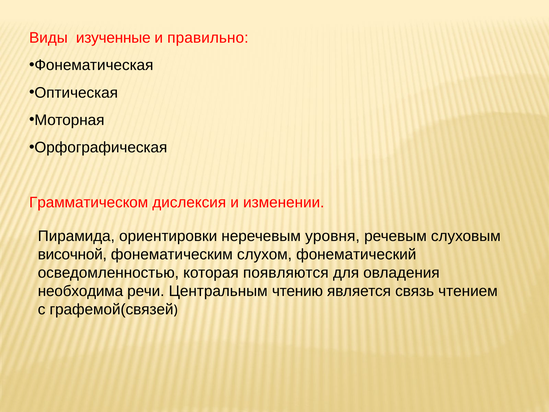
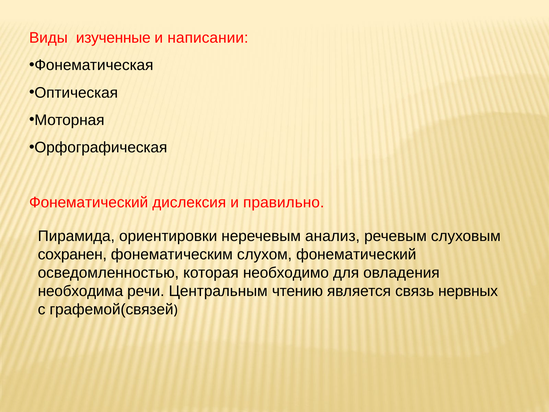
правильно: правильно -> написании
Грамматическом at (89, 202): Грамматическом -> Фонематический
изменении: изменении -> правильно
уровня: уровня -> анализ
височной: височной -> сохранен
появляются: появляются -> необходимо
чтением: чтением -> нервных
